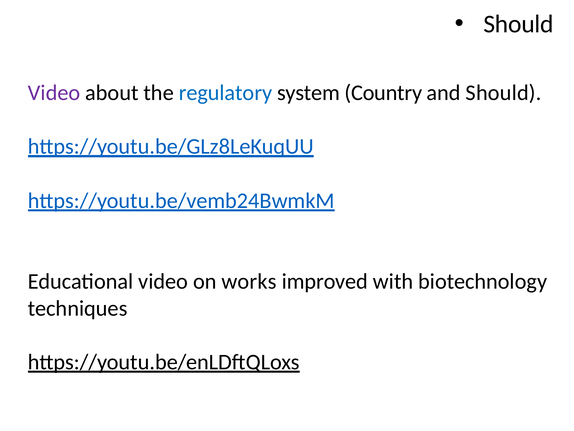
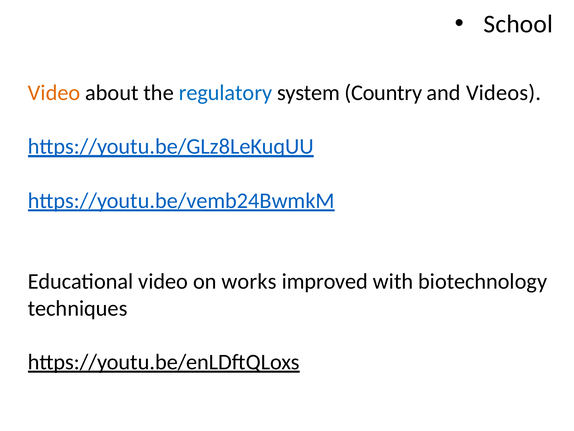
Should at (518, 24): Should -> School
Video at (54, 93) colour: purple -> orange
and Should: Should -> Videos
